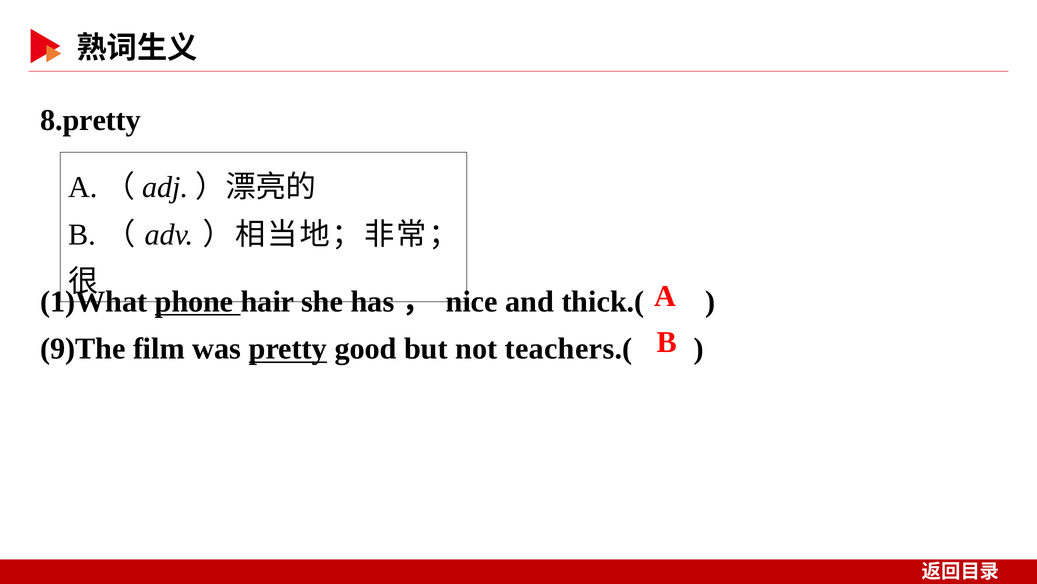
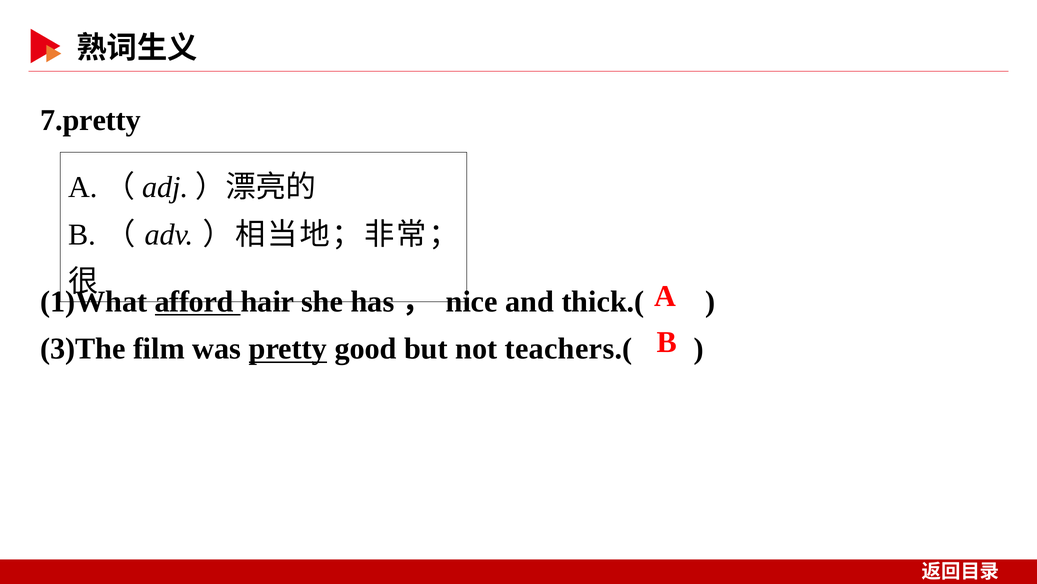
8.pretty: 8.pretty -> 7.pretty
phone: phone -> afford
9)The: 9)The -> 3)The
